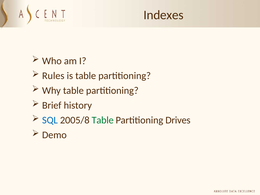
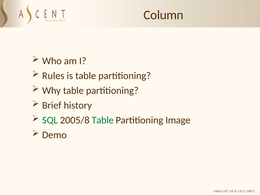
Indexes: Indexes -> Column
SQL colour: blue -> green
Drives: Drives -> Image
